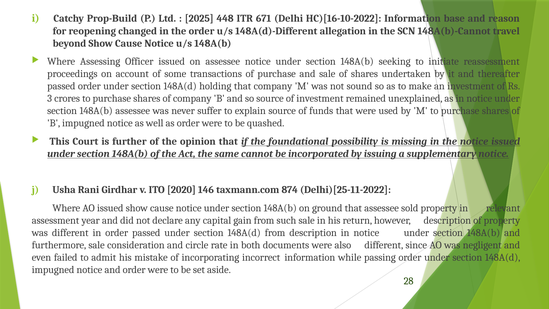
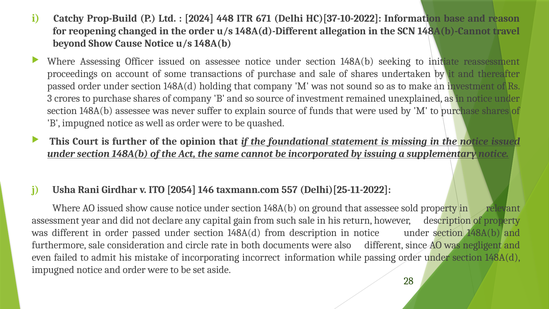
2025: 2025 -> 2024
HC)[16-10-2022: HC)[16-10-2022 -> HC)[37-10-2022
possibility: possibility -> statement
2020: 2020 -> 2054
874: 874 -> 557
